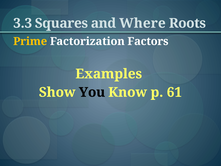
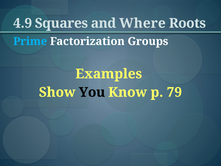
3.3: 3.3 -> 4.9
Prime colour: yellow -> light blue
Factors: Factors -> Groups
61: 61 -> 79
